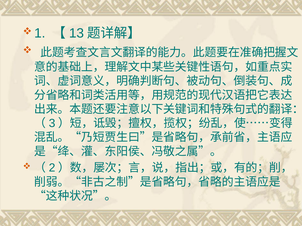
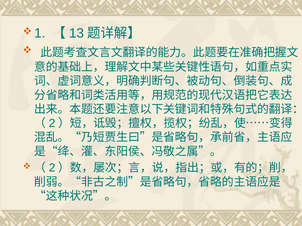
3 at (52, 124): 3 -> 2
